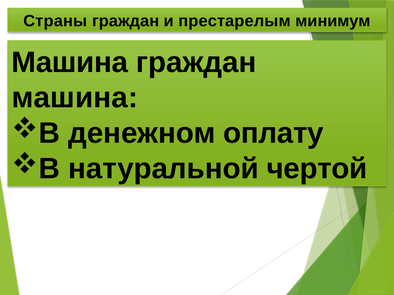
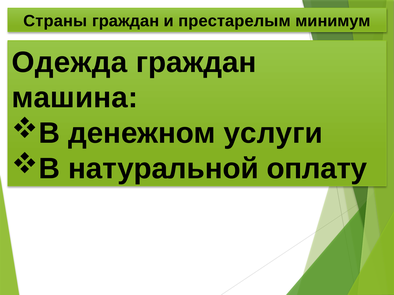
Машина at (70, 62): Машина -> Одежда
оплату: оплату -> услуги
чертой: чертой -> оплату
